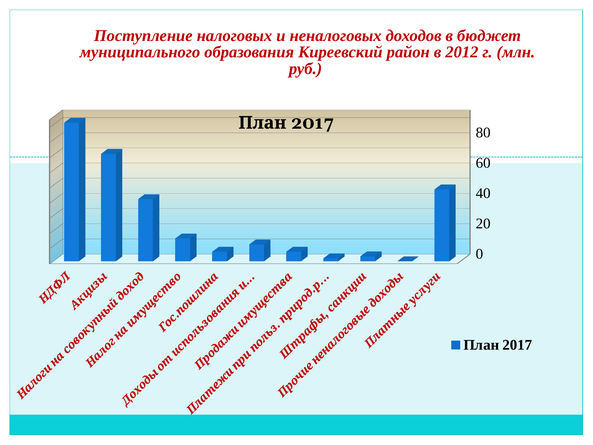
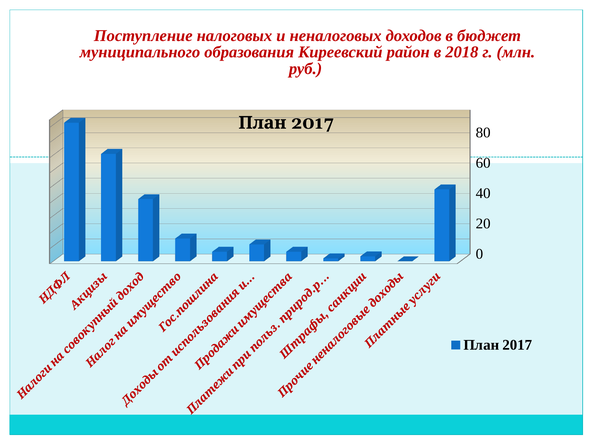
2012: 2012 -> 2018
